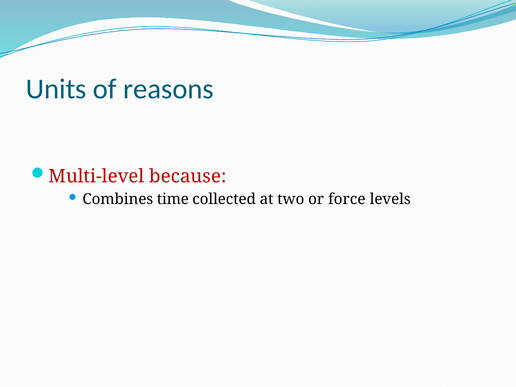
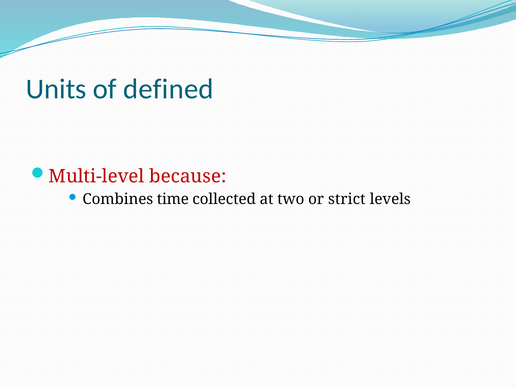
reasons: reasons -> defined
force: force -> strict
